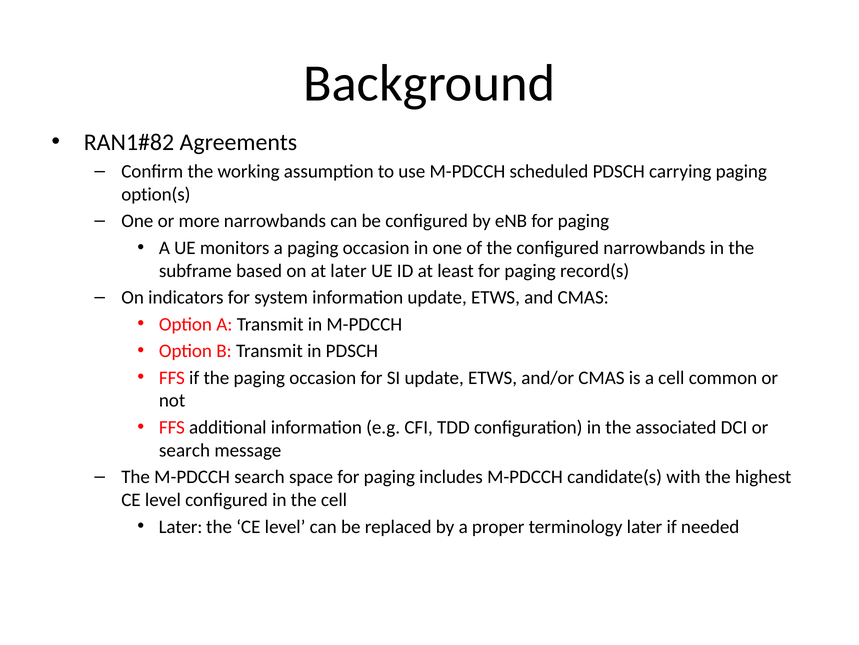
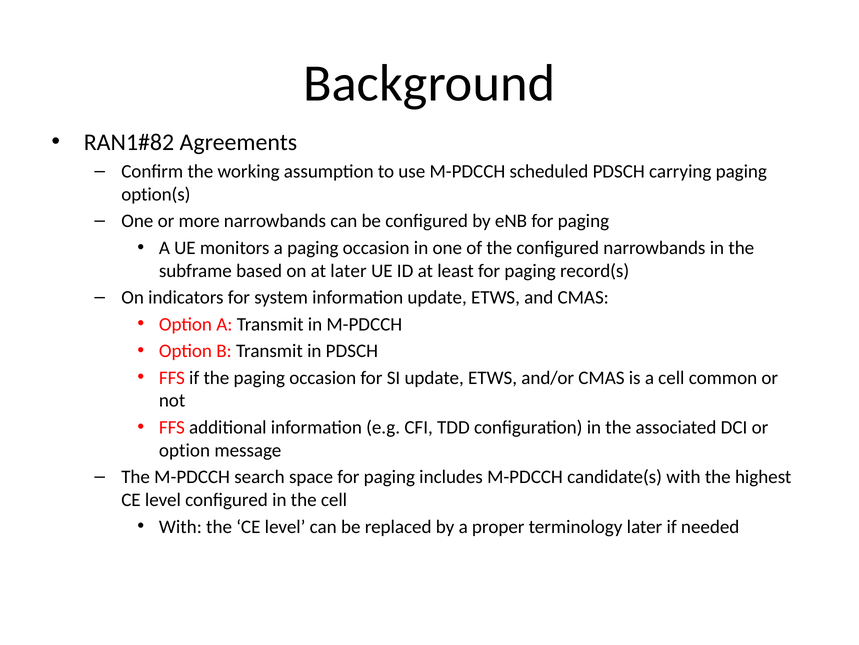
search at (185, 450): search -> option
Later at (181, 526): Later -> With
